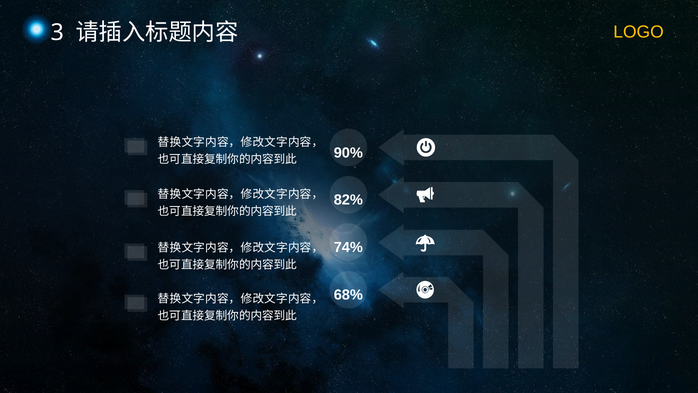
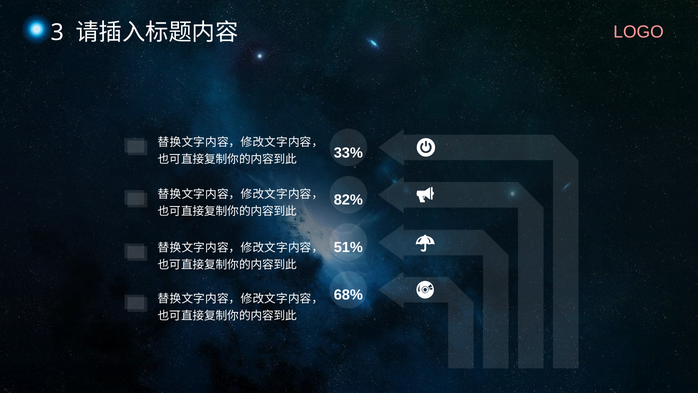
LOGO colour: yellow -> pink
90%: 90% -> 33%
74%: 74% -> 51%
